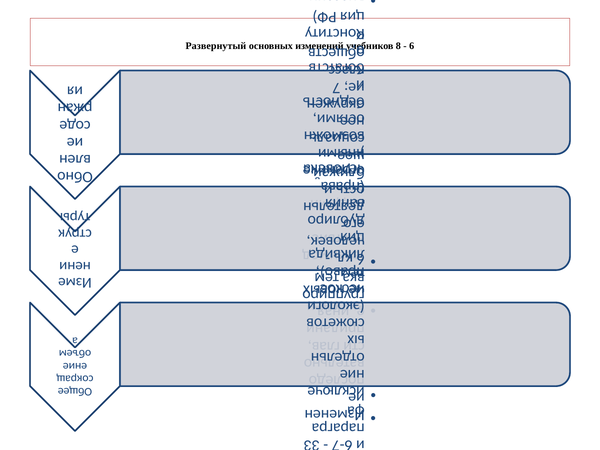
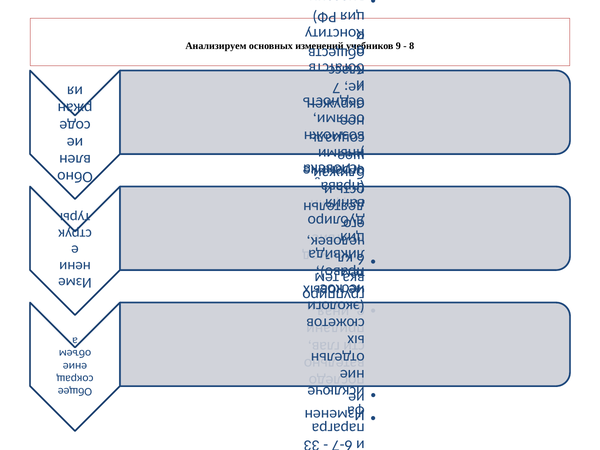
Развернутый: Развернутый -> Анализируем
8: 8 -> 9
6 at (412, 46): 6 -> 8
